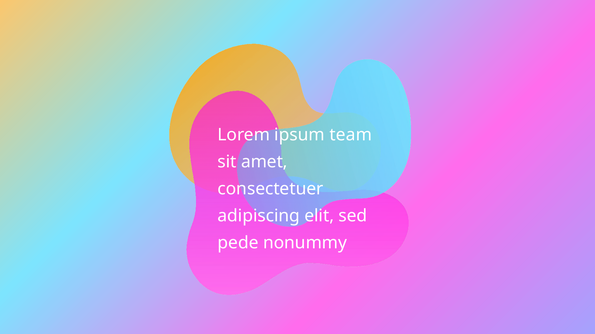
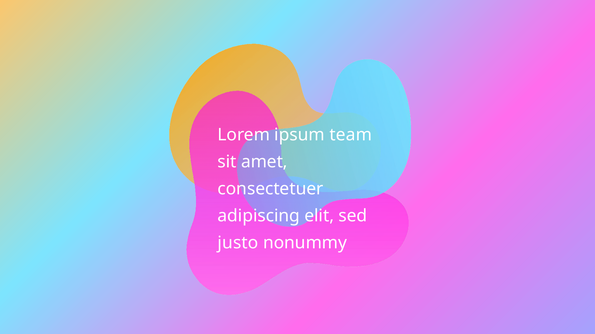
pede: pede -> justo
